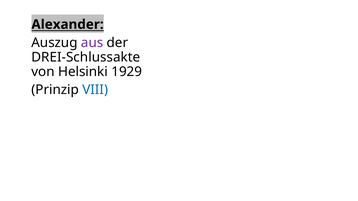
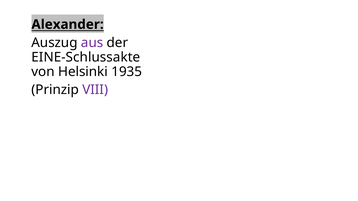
DREI-Schlussakte: DREI-Schlussakte -> EINE-Schlussakte
1929: 1929 -> 1935
VIII colour: blue -> purple
